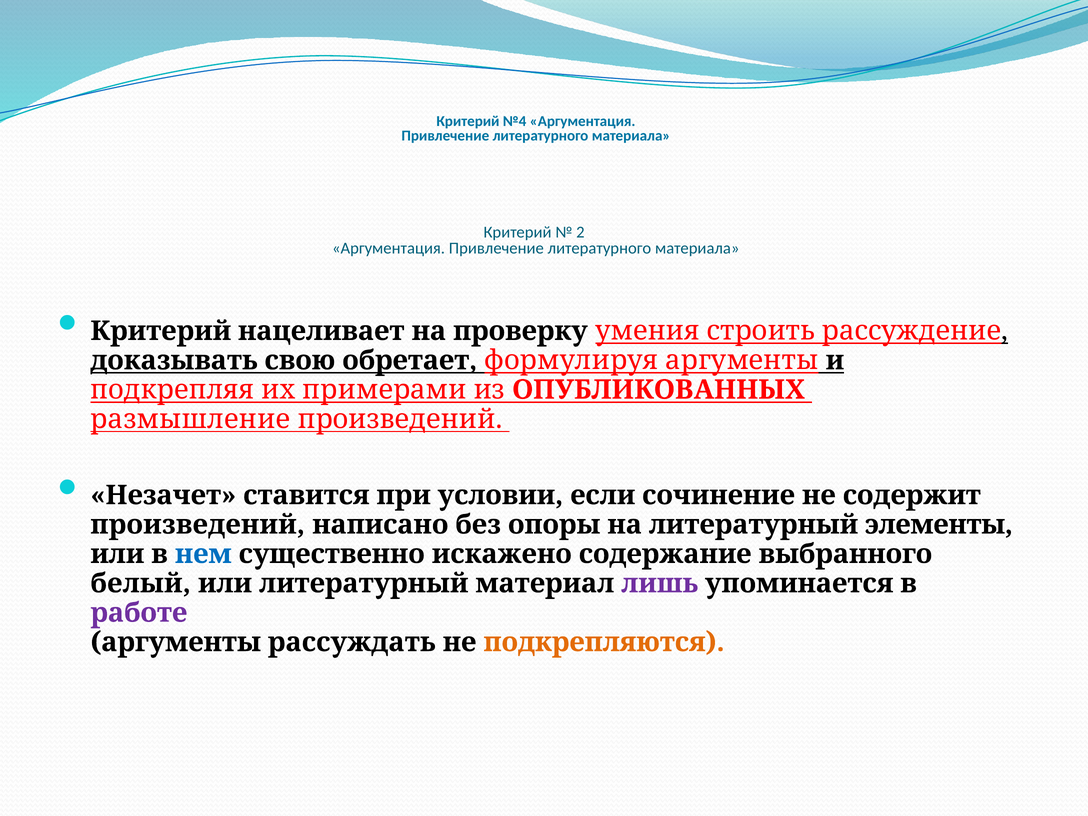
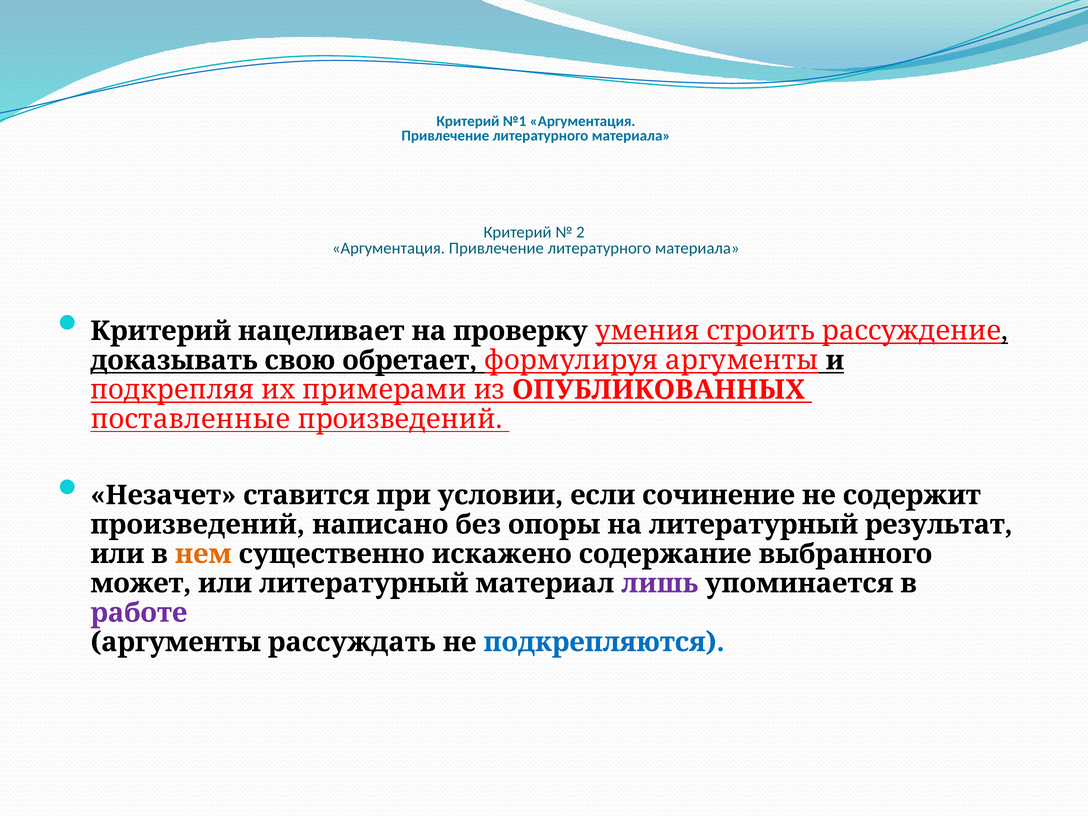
№4: №4 -> №1
размышление: размышление -> поставленные
элементы: элементы -> результат
нем colour: blue -> orange
белый: белый -> может
подкрепляются colour: orange -> blue
